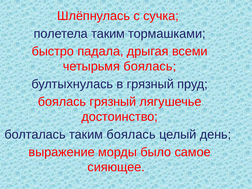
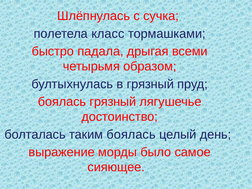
полетела таким: таким -> класс
четырьмя боялась: боялась -> образом
